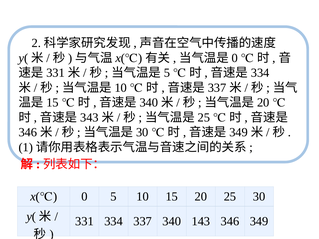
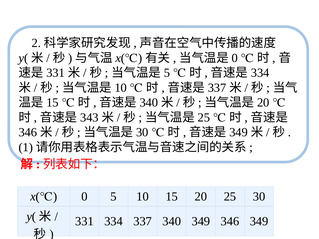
340 143: 143 -> 349
